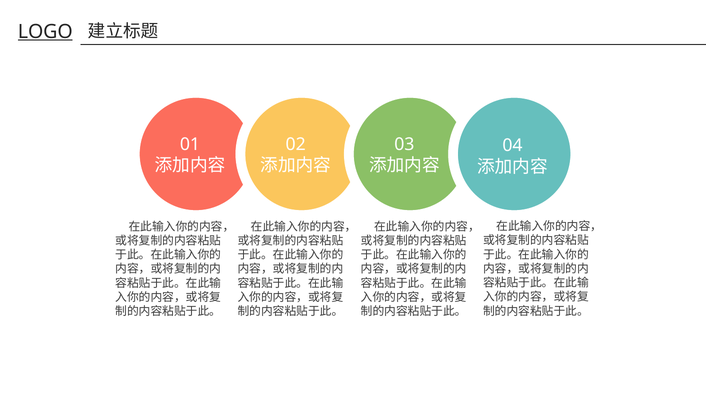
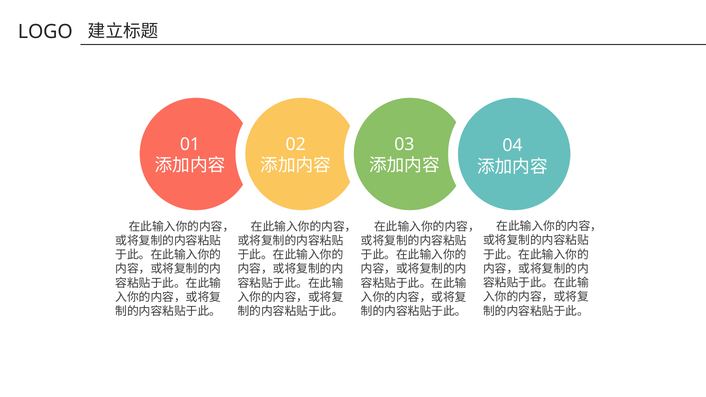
LOGO underline: present -> none
